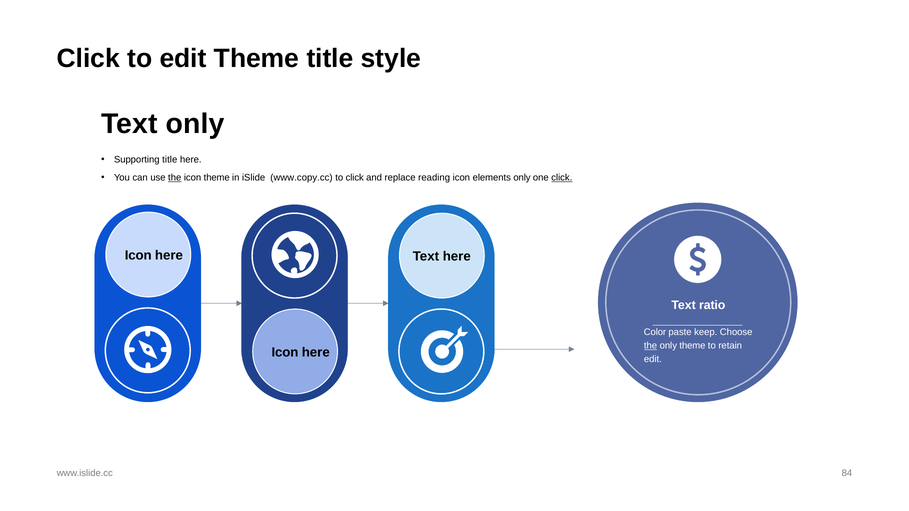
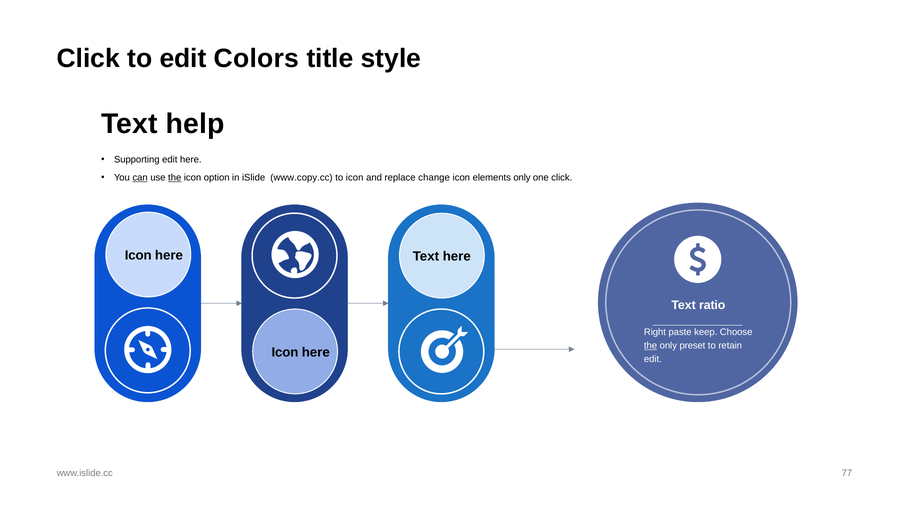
edit Theme: Theme -> Colors
Text only: only -> help
Supporting title: title -> edit
can underline: none -> present
icon theme: theme -> option
to click: click -> icon
reading: reading -> change
click at (562, 178) underline: present -> none
Color: Color -> Right
only theme: theme -> preset
84: 84 -> 77
